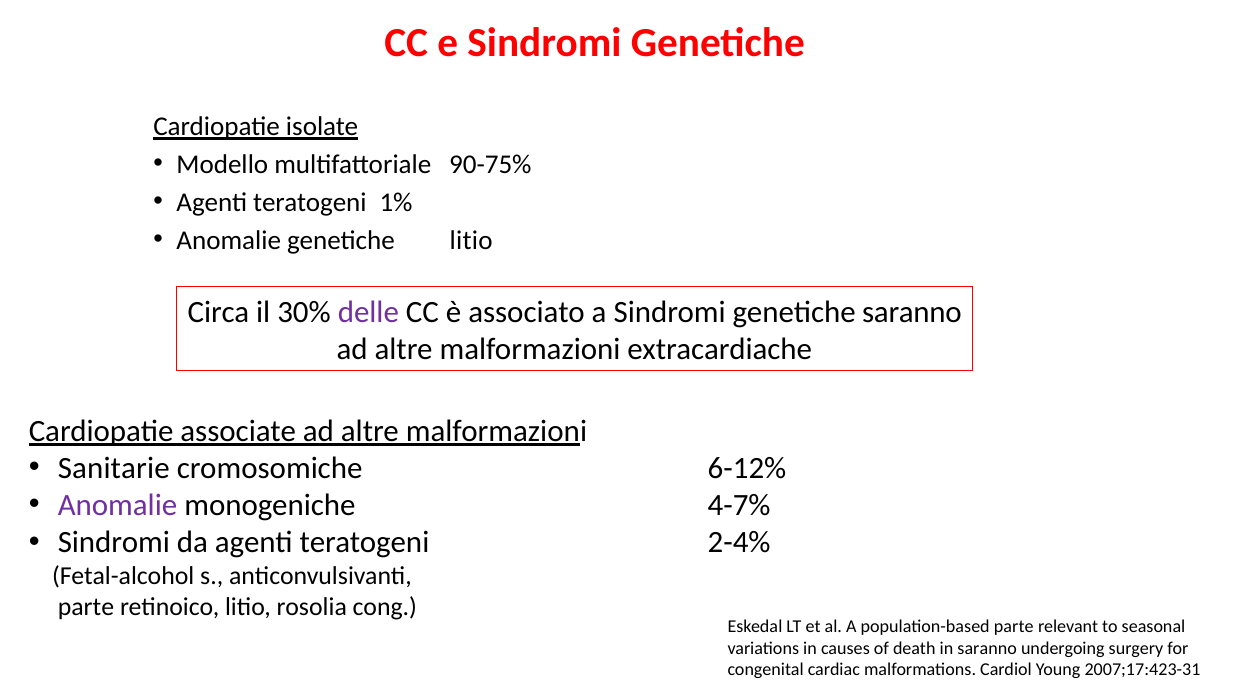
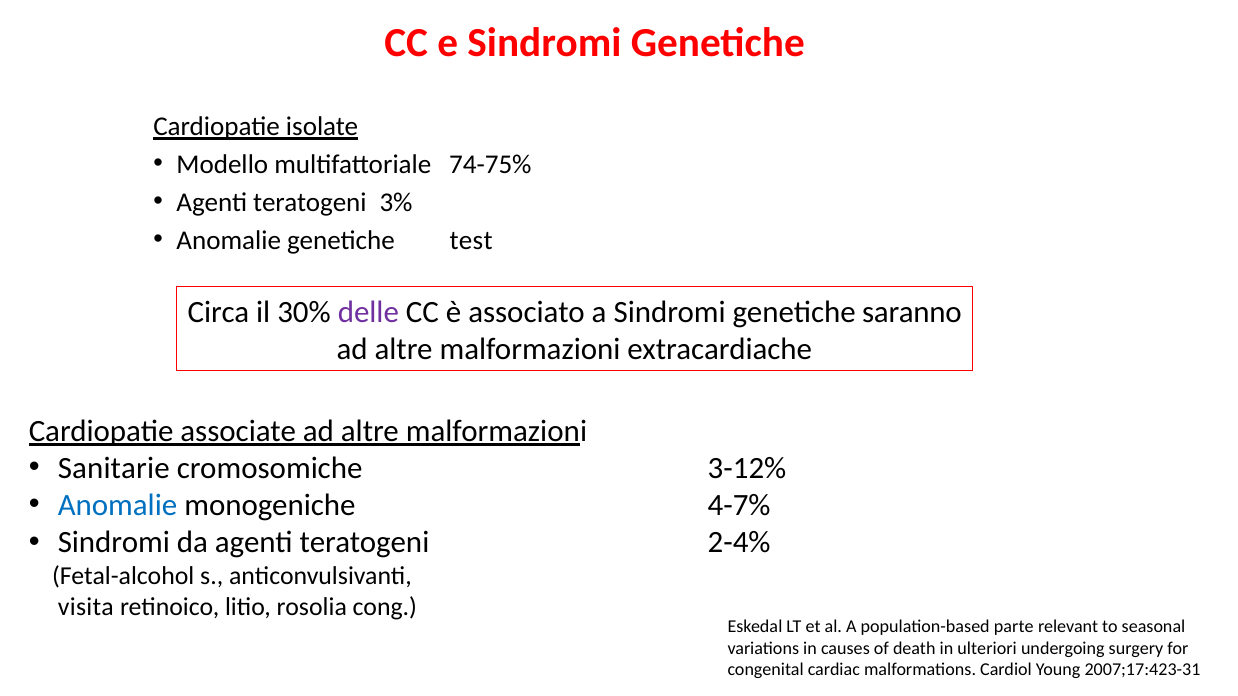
90-75%: 90-75% -> 74-75%
1%: 1% -> 3%
genetiche litio: litio -> test
6-12%: 6-12% -> 3-12%
Anomalie at (118, 506) colour: purple -> blue
parte at (86, 607): parte -> visita
in saranno: saranno -> ulteriori
